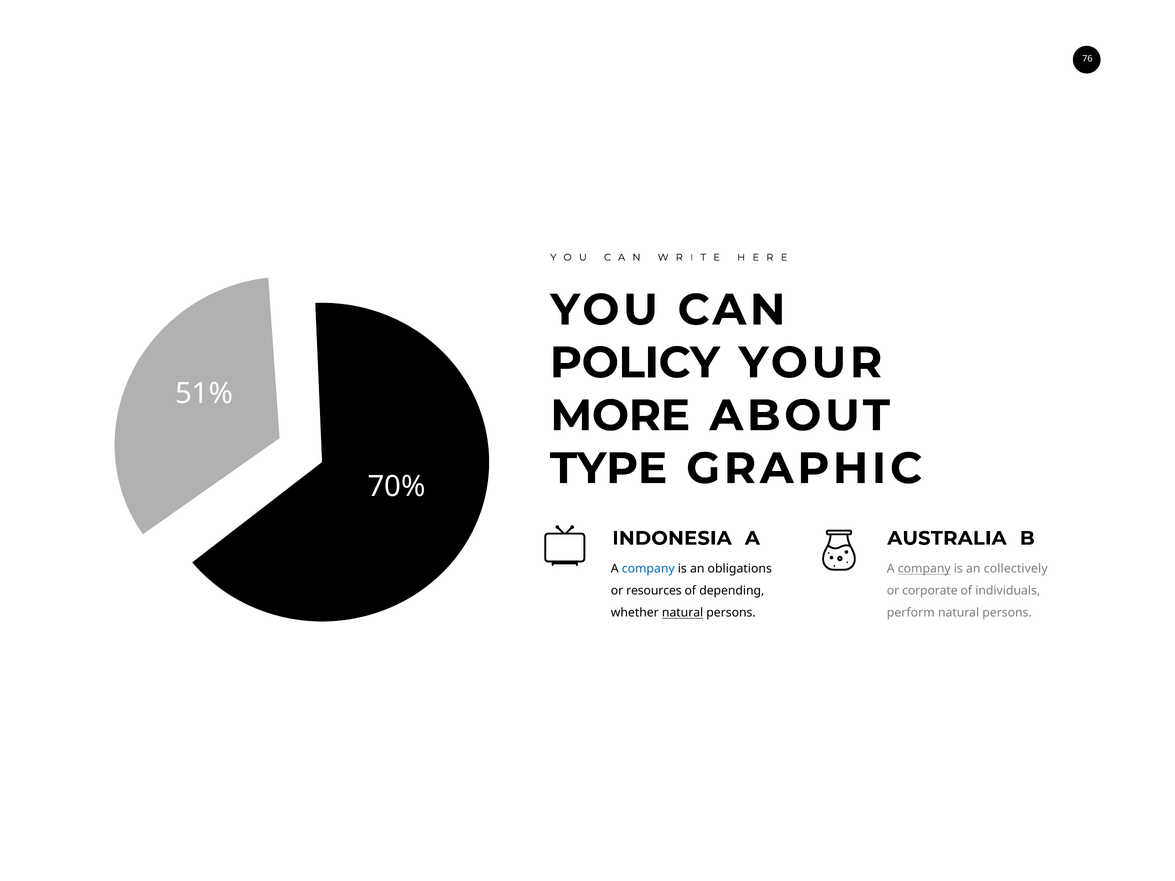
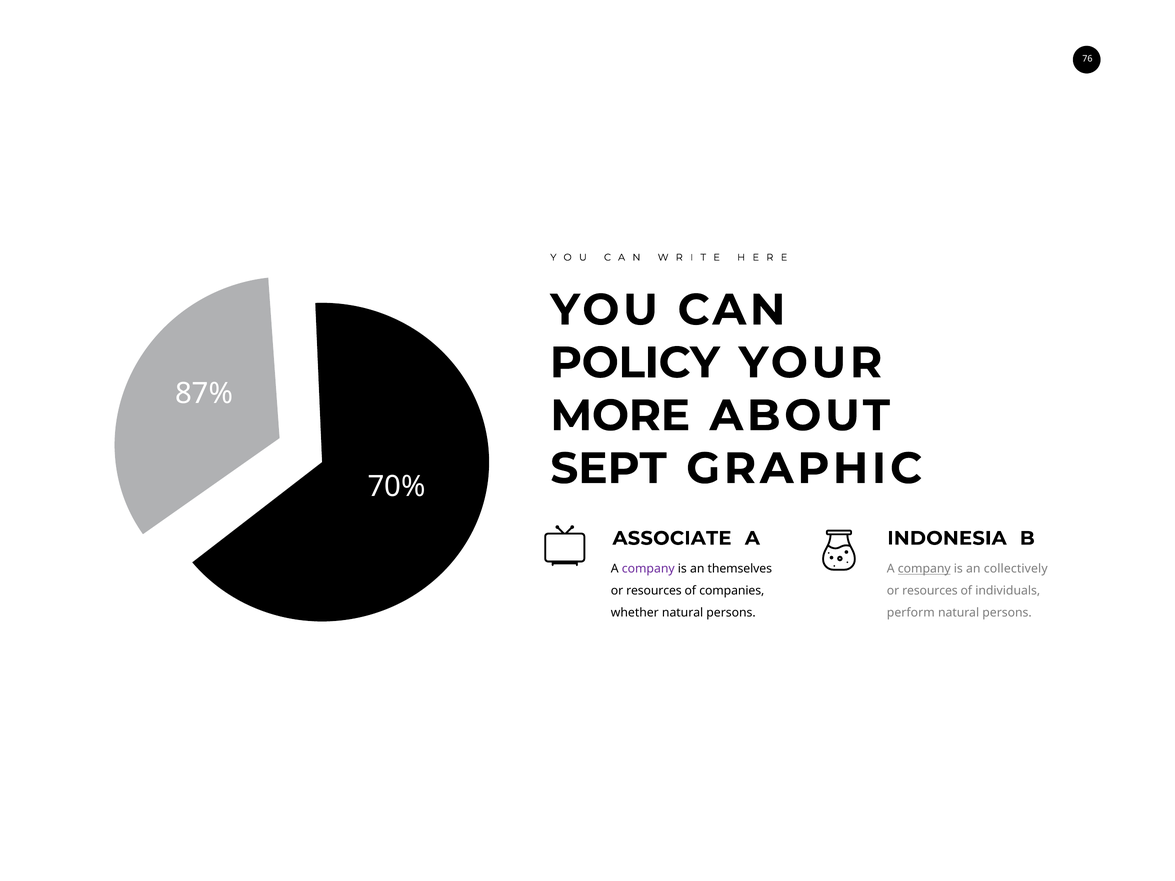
51%: 51% -> 87%
TYPE: TYPE -> SEPT
INDONESIA: INDONESIA -> ASSOCIATE
AUSTRALIA: AUSTRALIA -> INDONESIA
company at (648, 569) colour: blue -> purple
obligations: obligations -> themselves
depending: depending -> companies
corporate at (930, 591): corporate -> resources
natural at (683, 613) underline: present -> none
